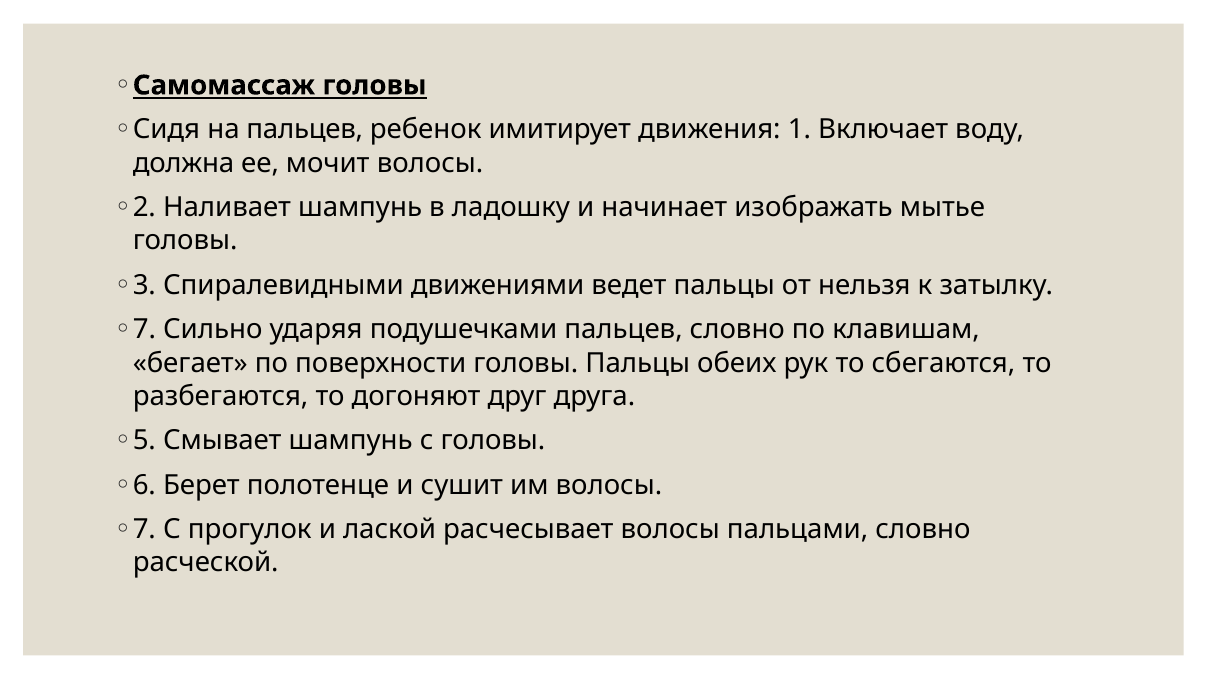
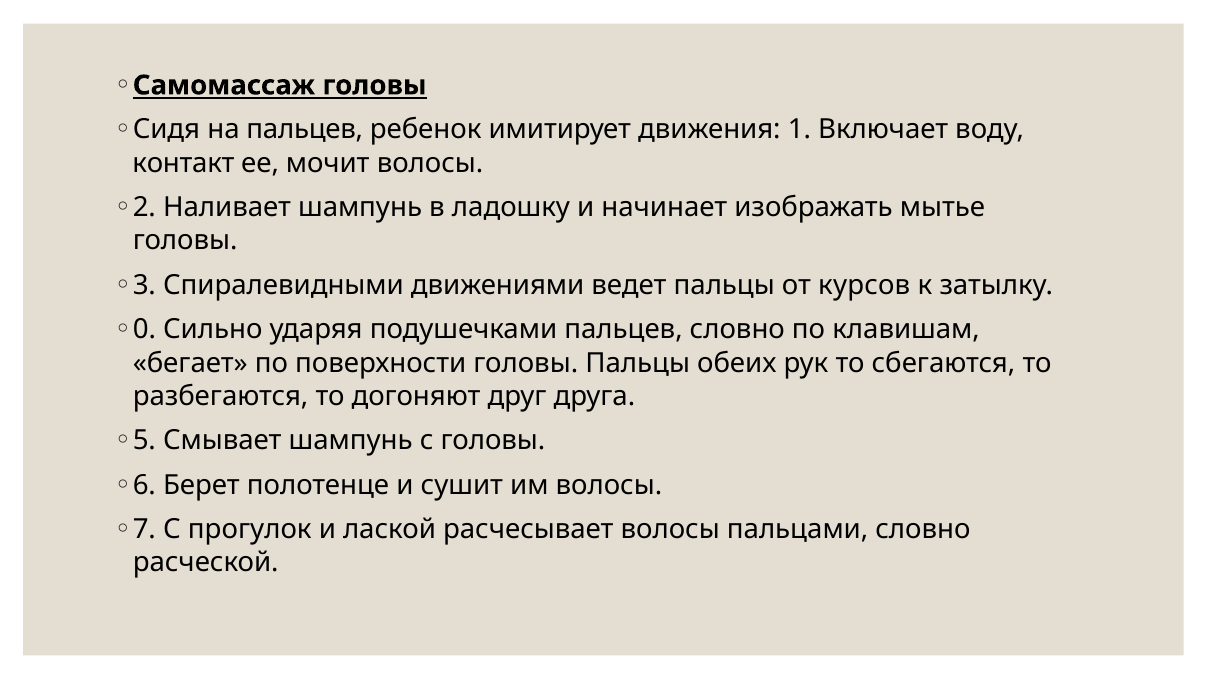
должна: должна -> контакт
нельзя: нельзя -> курсов
7 at (144, 330): 7 -> 0
